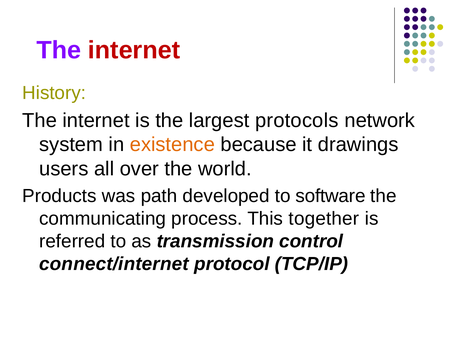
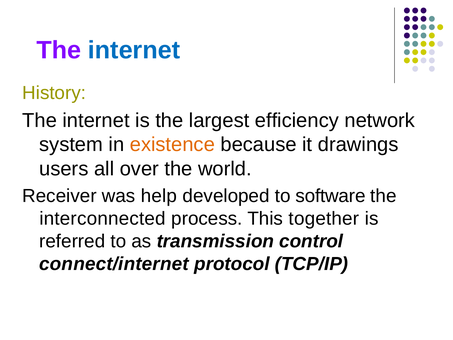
internet at (134, 50) colour: red -> blue
protocols: protocols -> efficiency
Products: Products -> Receiver
path: path -> help
communicating: communicating -> interconnected
